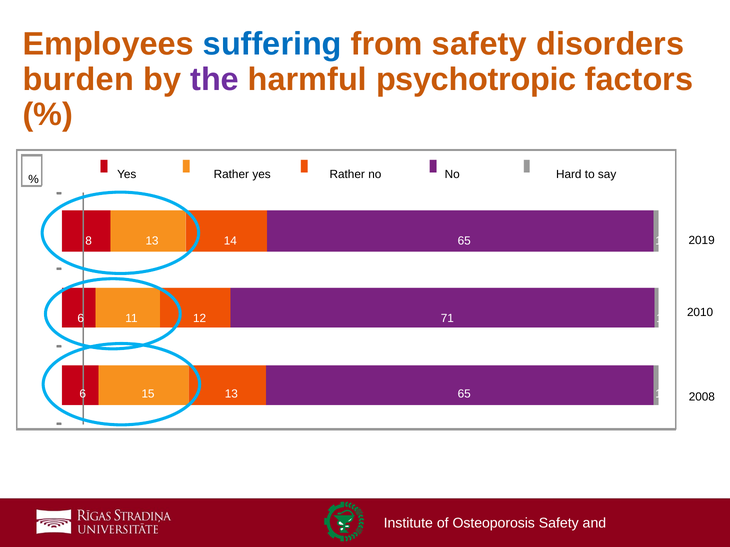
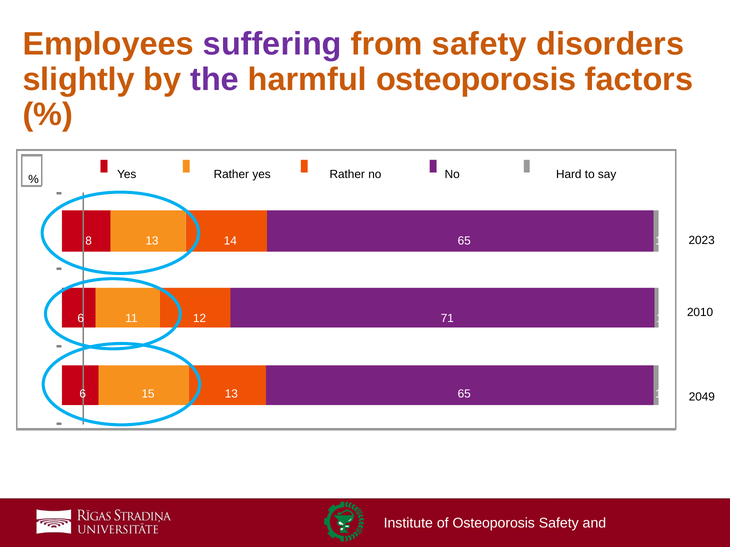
suffering colour: blue -> purple
burden: burden -> slightly
harmful psychotropic: psychotropic -> osteoporosis
2019: 2019 -> 2023
2008: 2008 -> 2049
